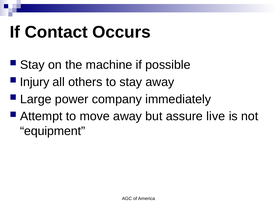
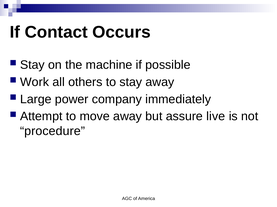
Injury: Injury -> Work
equipment: equipment -> procedure
